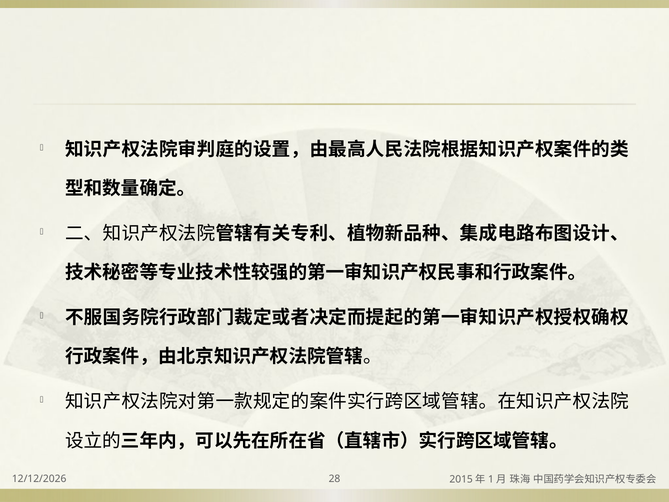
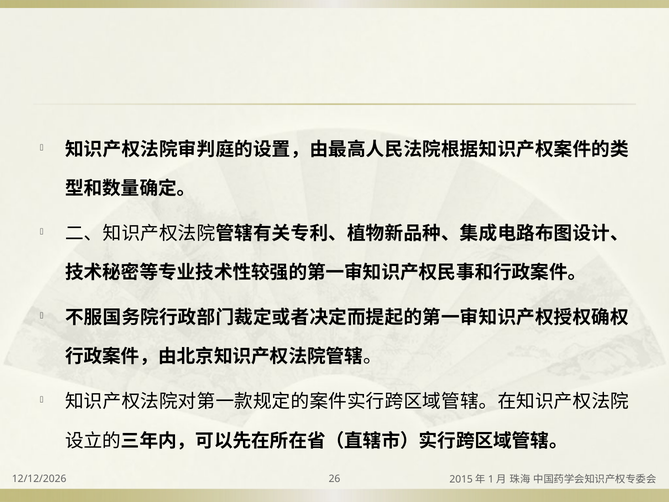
28: 28 -> 26
